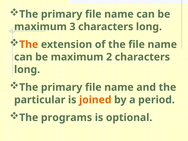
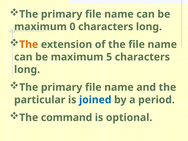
3: 3 -> 0
2: 2 -> 5
joined colour: orange -> blue
programs: programs -> command
